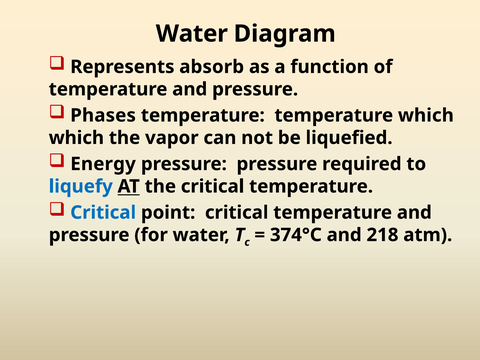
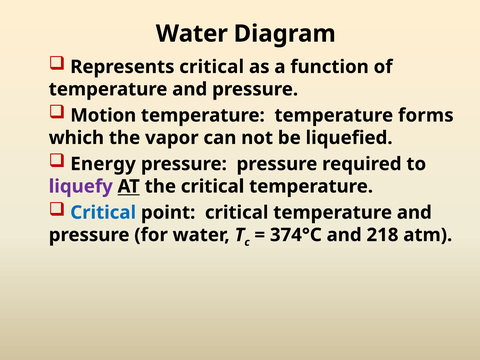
Represents absorb: absorb -> critical
Phases: Phases -> Motion
temperature which: which -> forms
liquefy colour: blue -> purple
